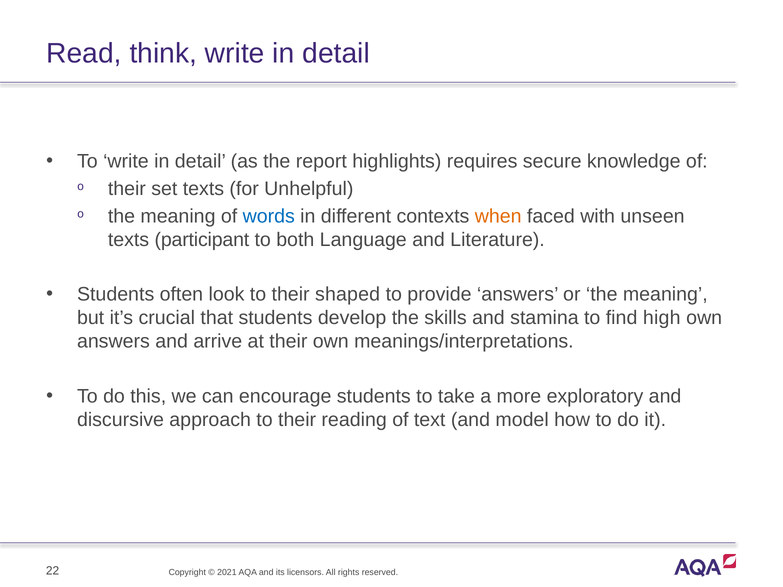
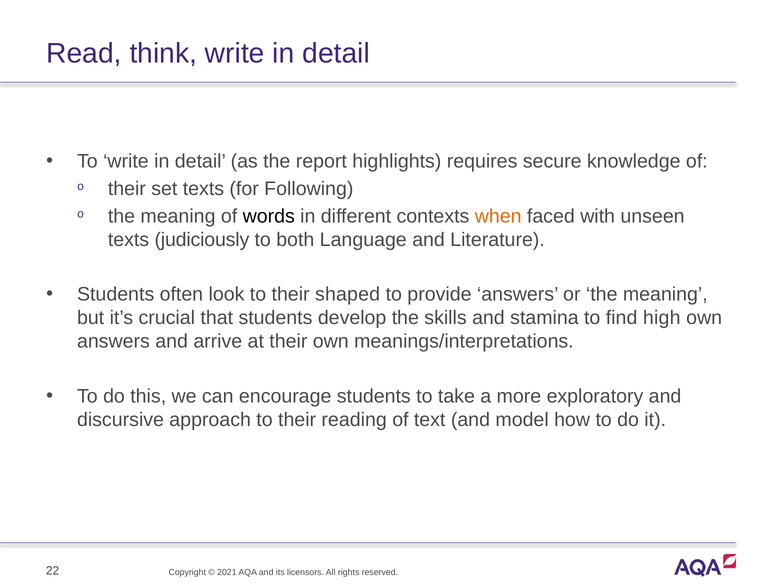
Unhelpful: Unhelpful -> Following
words colour: blue -> black
participant: participant -> judiciously
